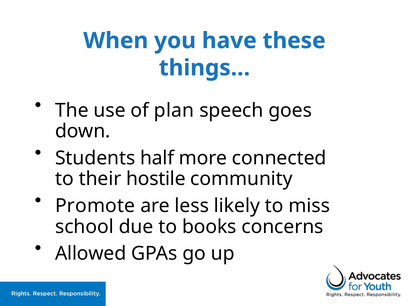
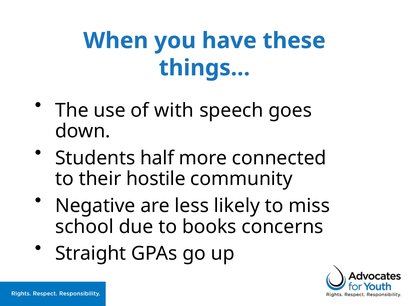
plan: plan -> with
Promote: Promote -> Negative
Allowed: Allowed -> Straight
